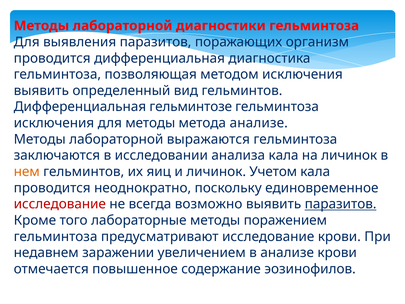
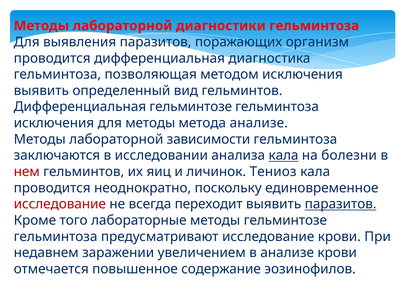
выражаются: выражаются -> зависимости
кала at (284, 155) underline: none -> present
на личинок: личинок -> болезни
нем colour: orange -> red
Учетом: Учетом -> Тениоз
возможно: возможно -> переходит
методы поражением: поражением -> гельминтозе
